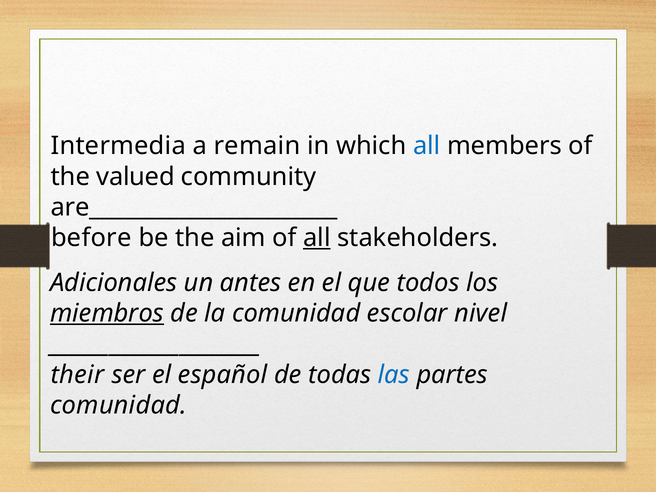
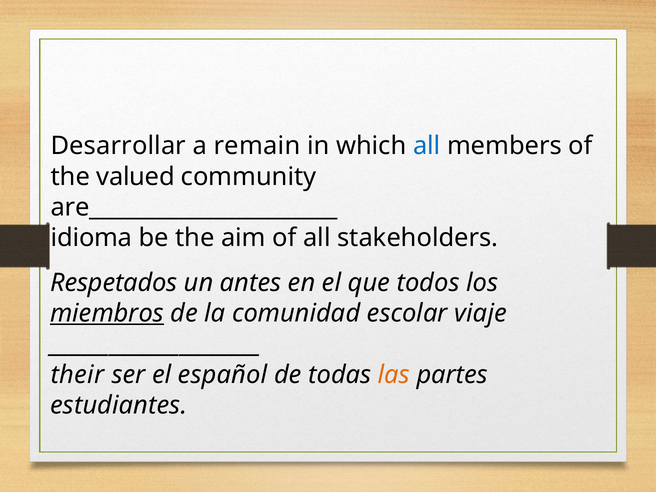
Intermedia: Intermedia -> Desarrollar
before: before -> idioma
all at (317, 238) underline: present -> none
Adicionales: Adicionales -> Respetados
nivel: nivel -> viaje
las colour: blue -> orange
comunidad at (119, 405): comunidad -> estudiantes
